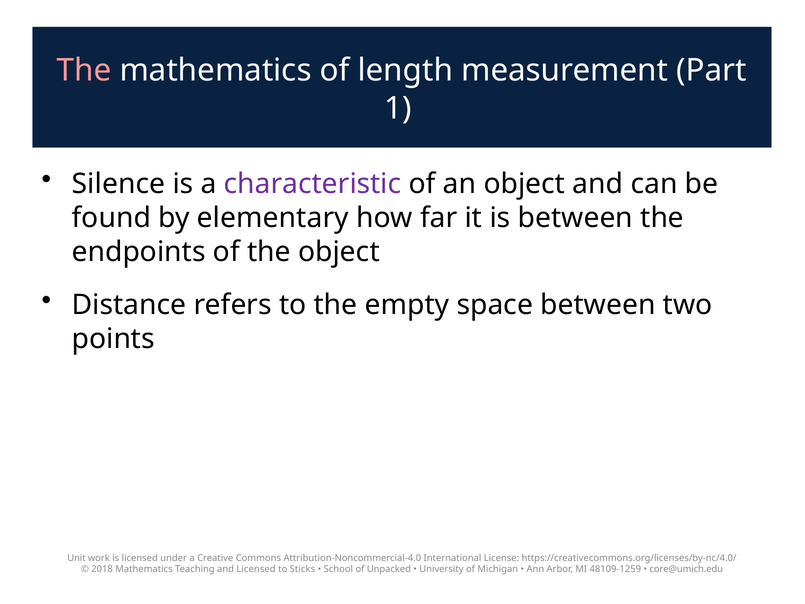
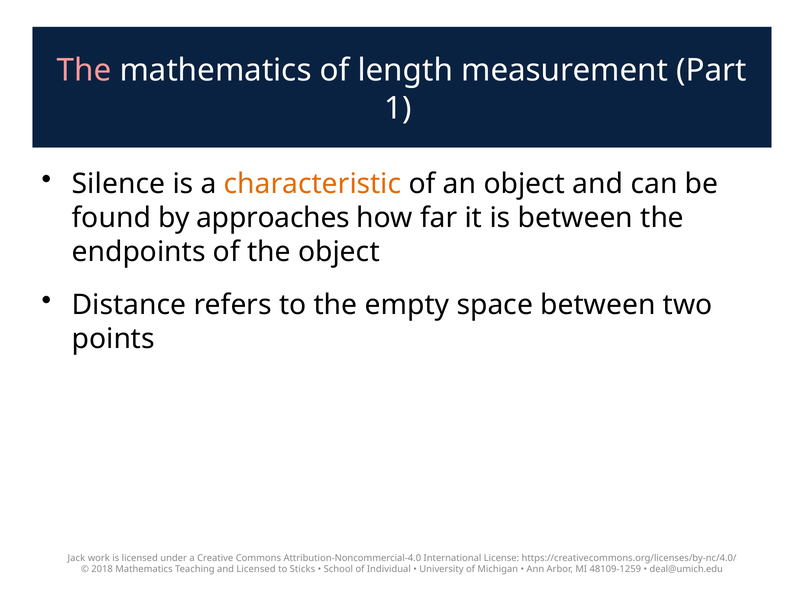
characteristic colour: purple -> orange
elementary: elementary -> approaches
Unit: Unit -> Jack
Unpacked: Unpacked -> Individual
core@umich.edu: core@umich.edu -> deal@umich.edu
